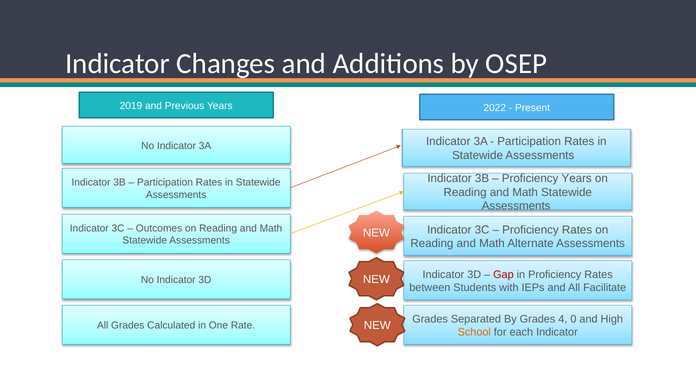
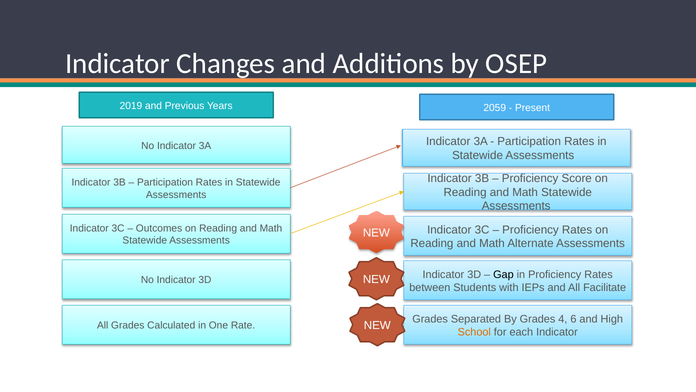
2022: 2022 -> 2059
Proficiency Years: Years -> Score
Gap colour: red -> black
0: 0 -> 6
